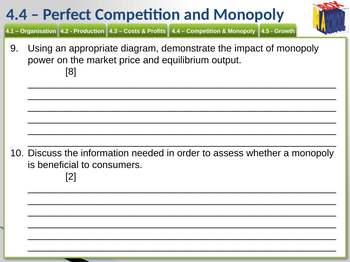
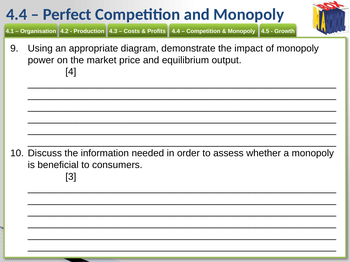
8: 8 -> 4
2: 2 -> 3
